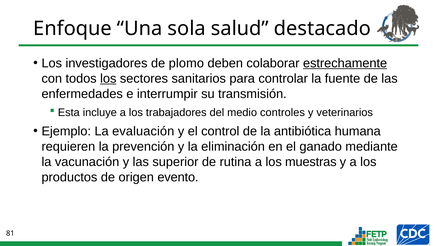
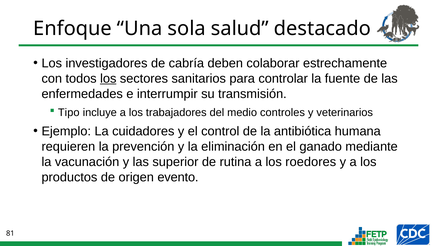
plomo: plomo -> cabría
estrechamente underline: present -> none
Esta: Esta -> Tipo
evaluación: evaluación -> cuidadores
muestras: muestras -> roedores
